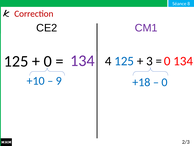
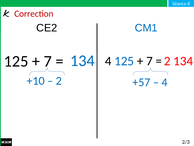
CM1 colour: purple -> blue
0 at (48, 61): 0 -> 7
134 at (82, 61) colour: purple -> blue
3 at (149, 61): 3 -> 7
0 at (167, 61): 0 -> 2
9 at (59, 81): 9 -> 2
+18: +18 -> +57
0 at (165, 82): 0 -> 4
